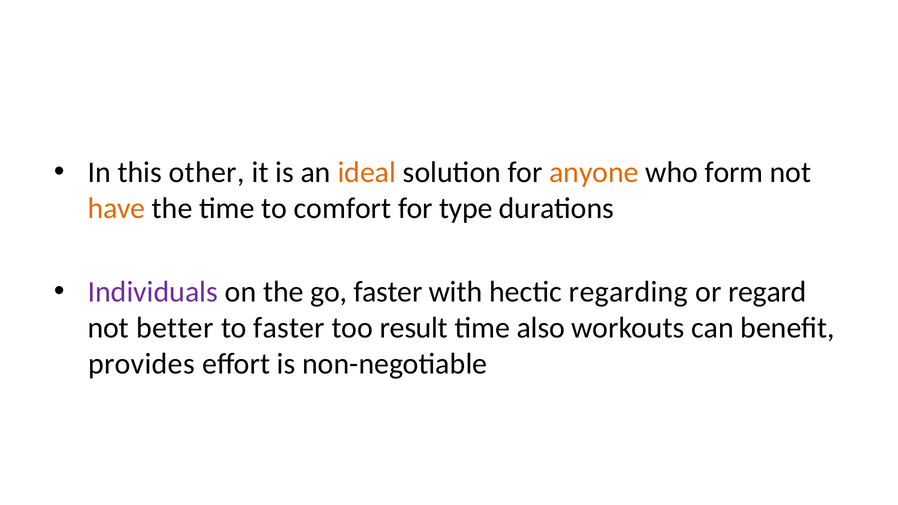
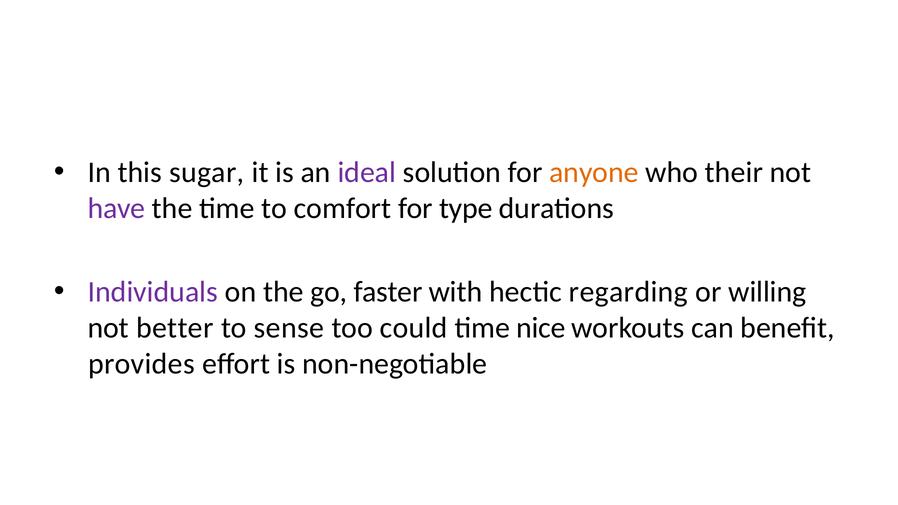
other: other -> sugar
ideal colour: orange -> purple
form: form -> their
have colour: orange -> purple
regard: regard -> willing
to faster: faster -> sense
result: result -> could
also: also -> nice
